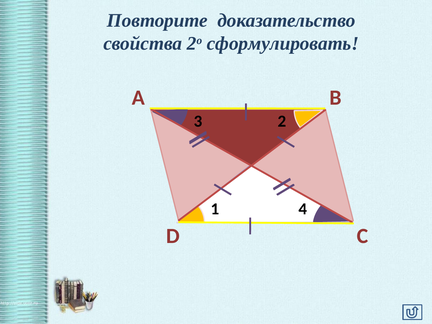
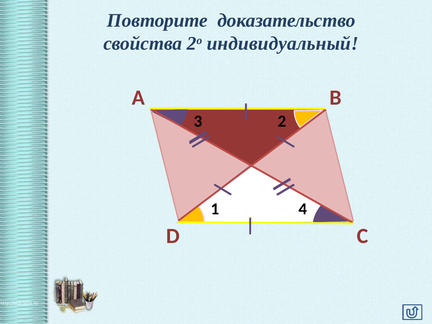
сформулировать: сформулировать -> индивидуальный
